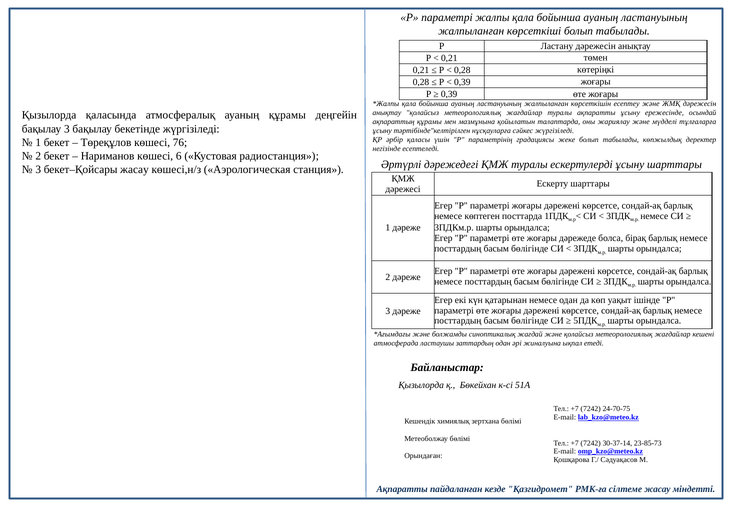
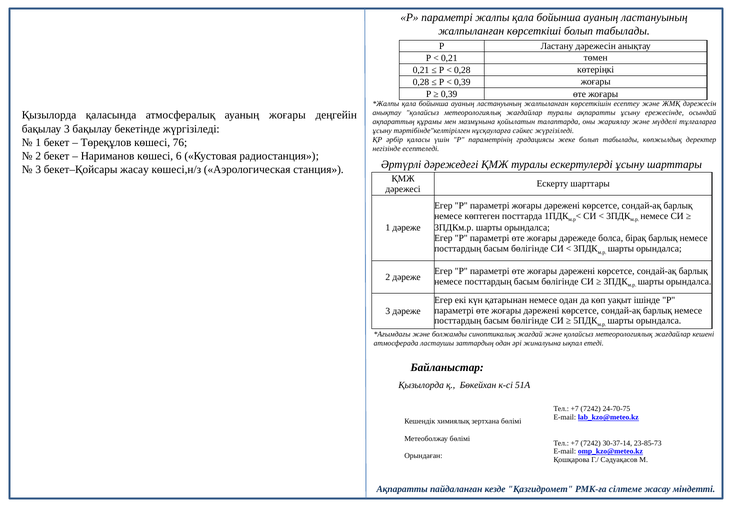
ауаның құрамы: құрамы -> жоғары
